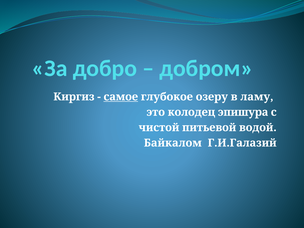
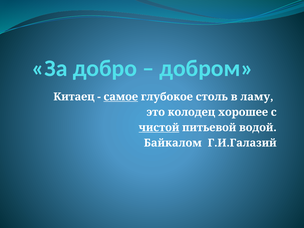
Киргиз: Киргиз -> Китаец
озеру: озеру -> столь
эпишура: эпишура -> хорошее
чистой underline: none -> present
